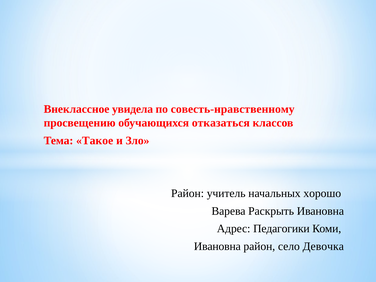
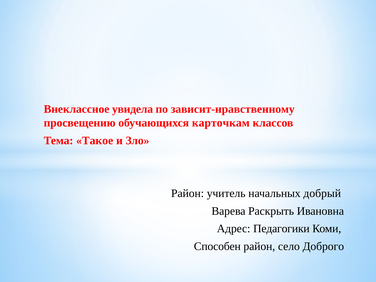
совесть-нравственному: совесть-нравственному -> зависит-нравственному
отказаться: отказаться -> карточкам
хорошо: хорошо -> добрый
Ивановна at (217, 246): Ивановна -> Способен
Девочка: Девочка -> Доброго
